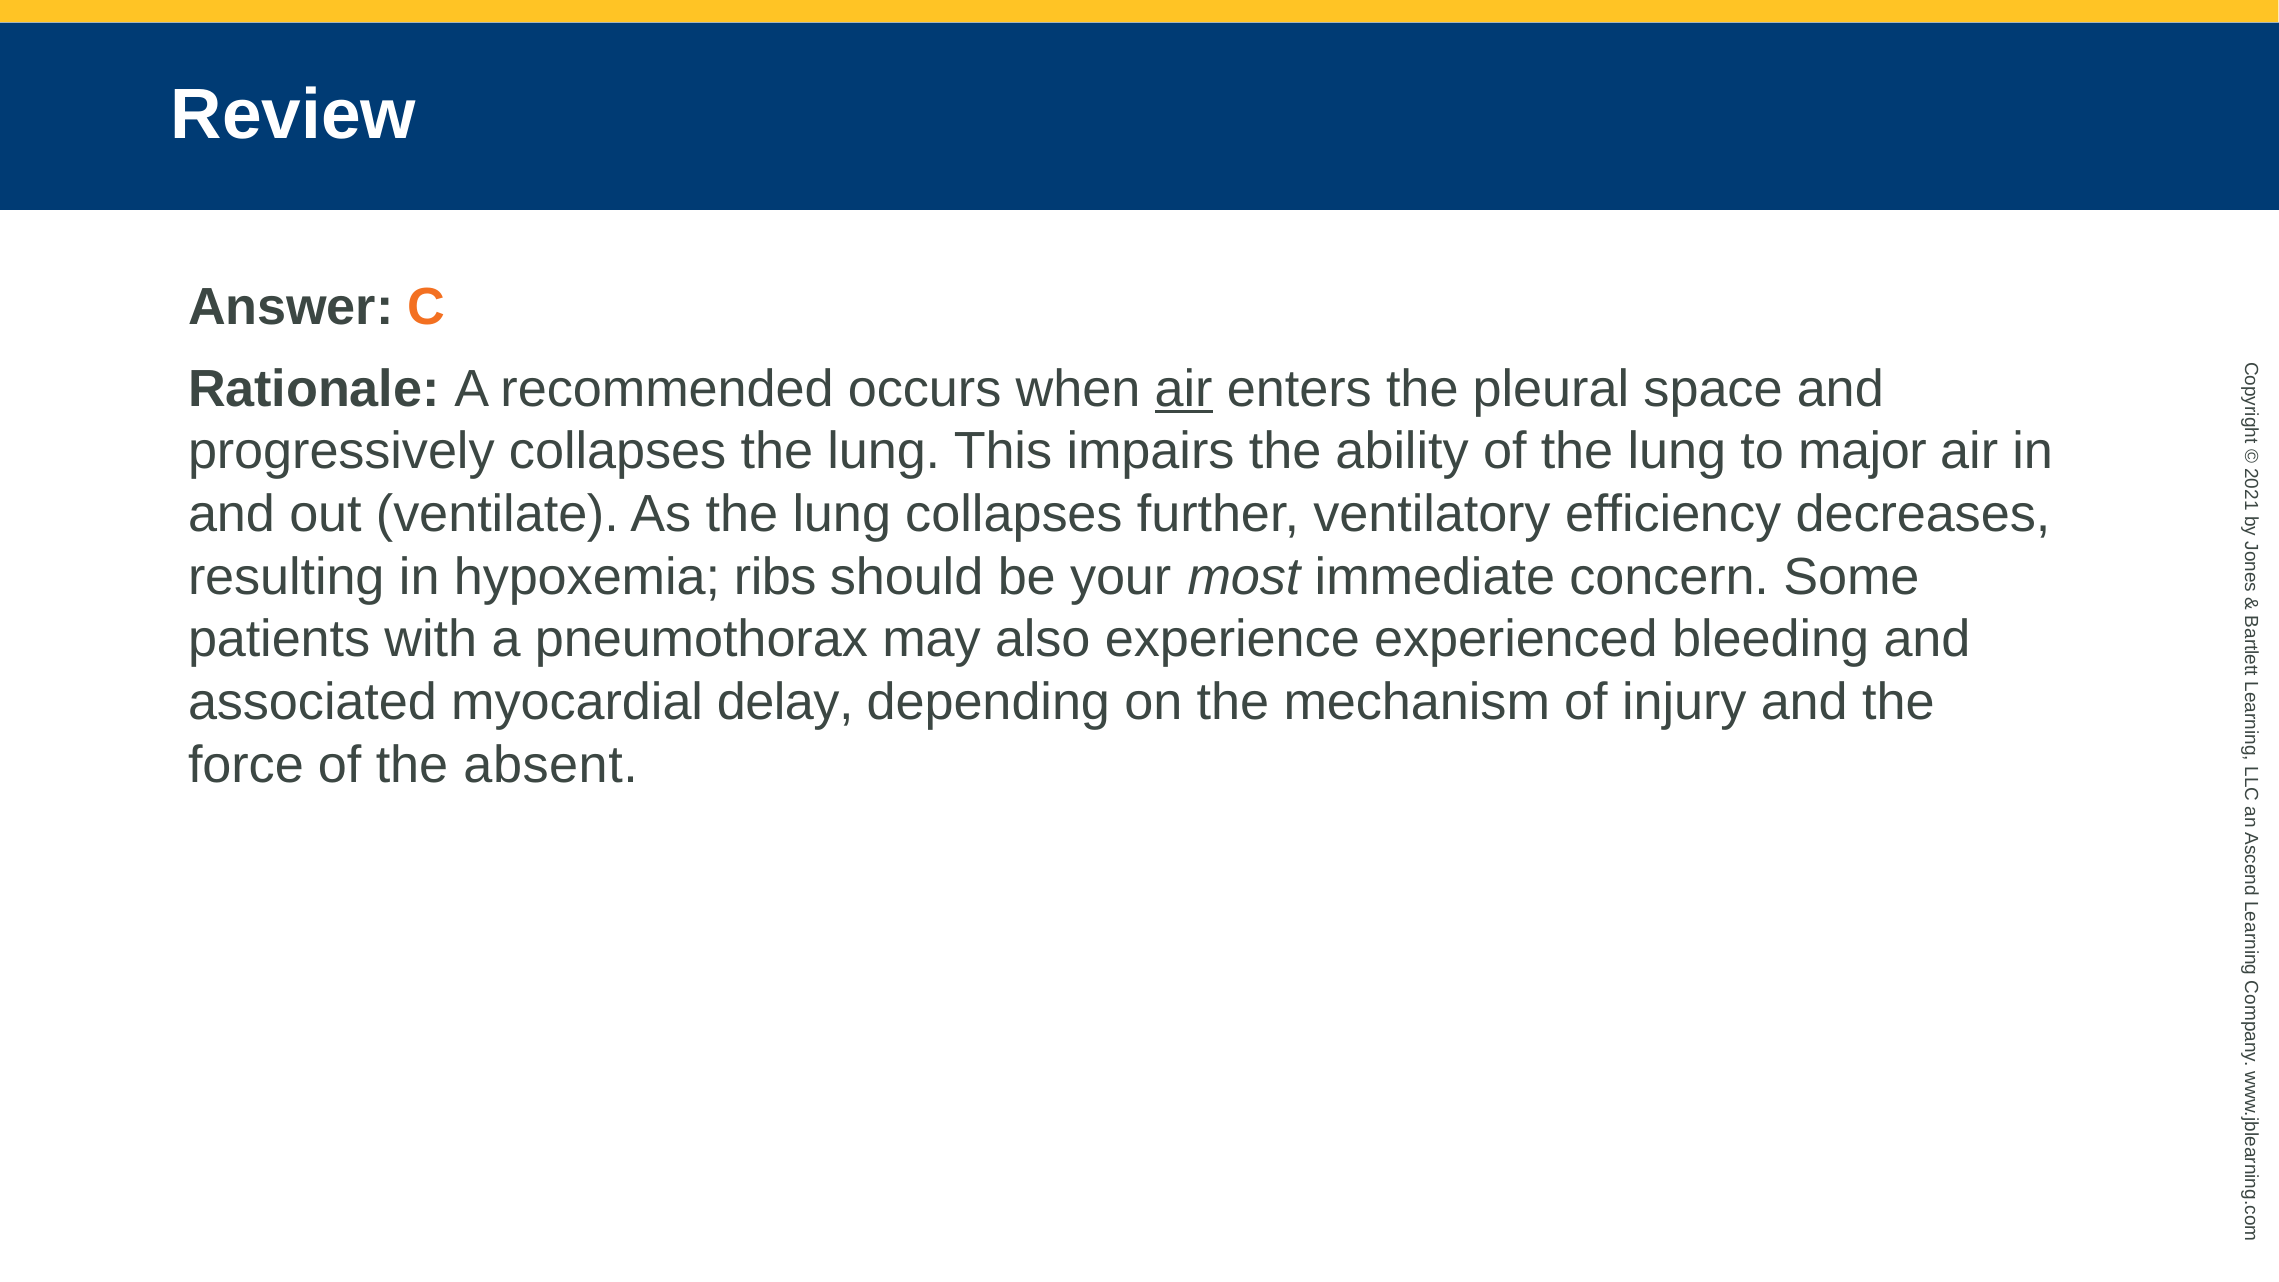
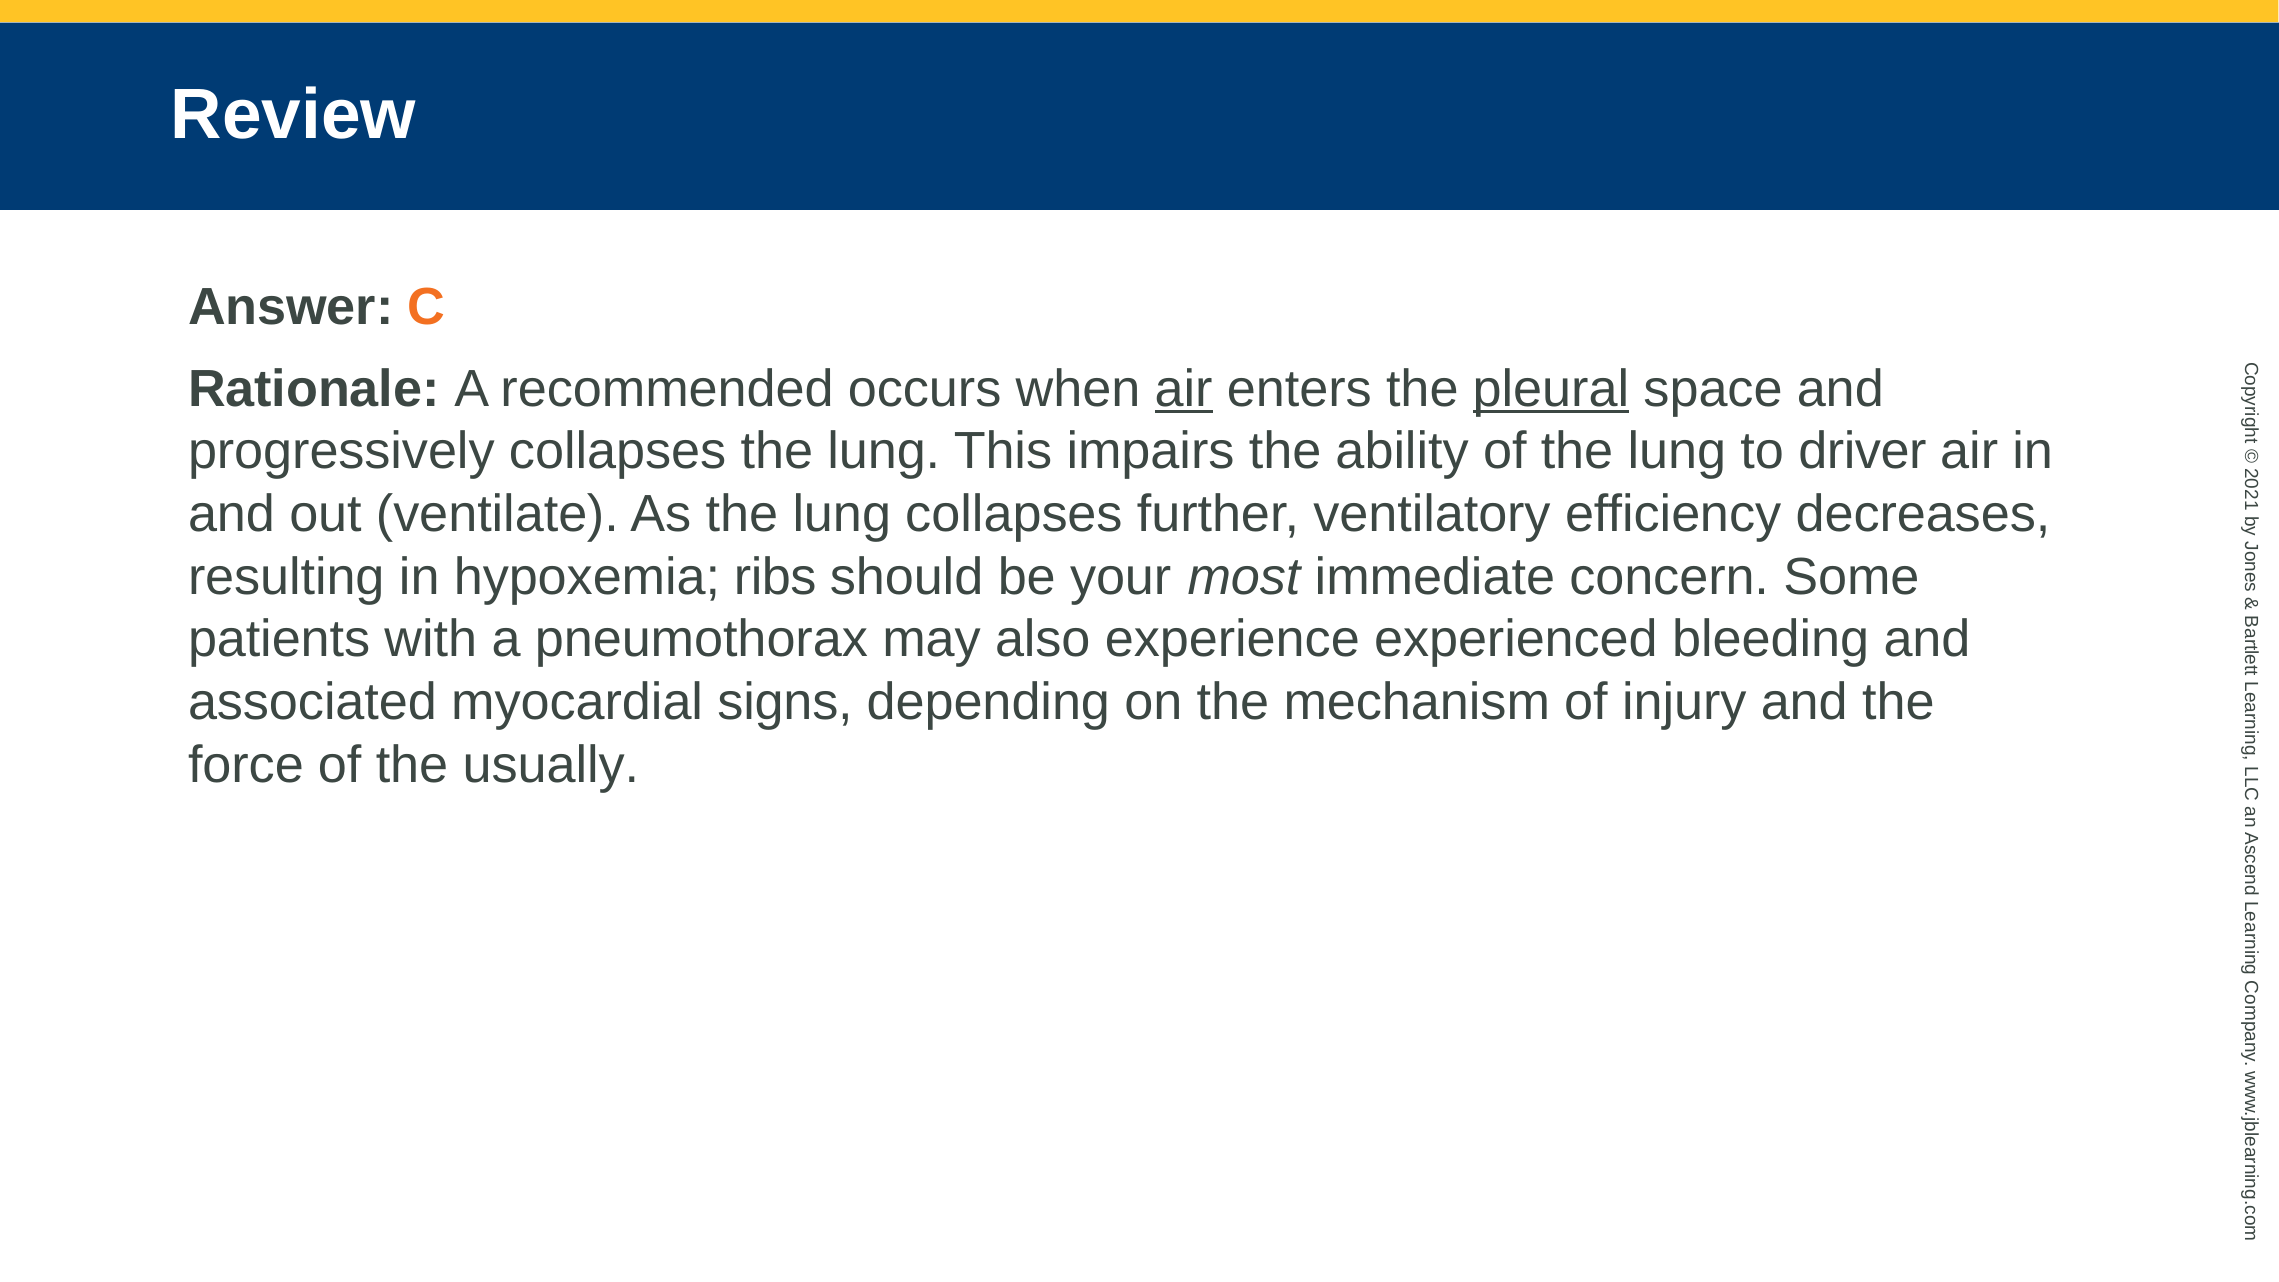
pleural underline: none -> present
major: major -> driver
delay: delay -> signs
absent: absent -> usually
